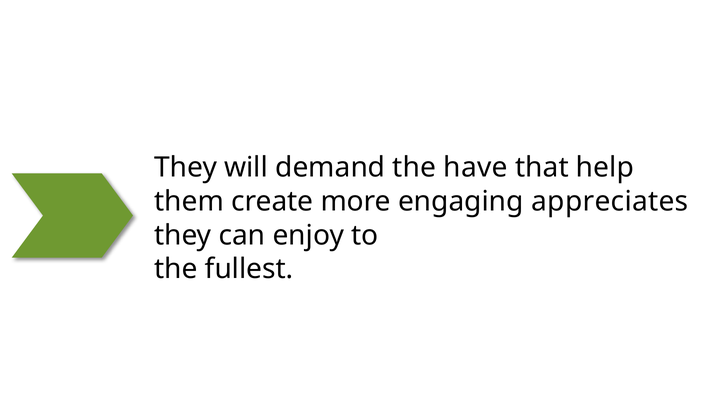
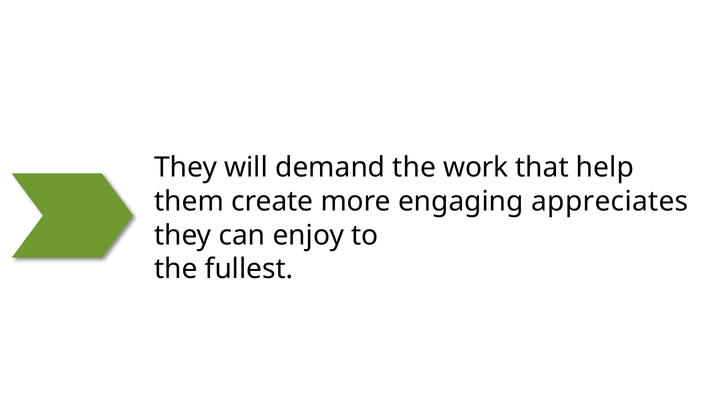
have: have -> work
